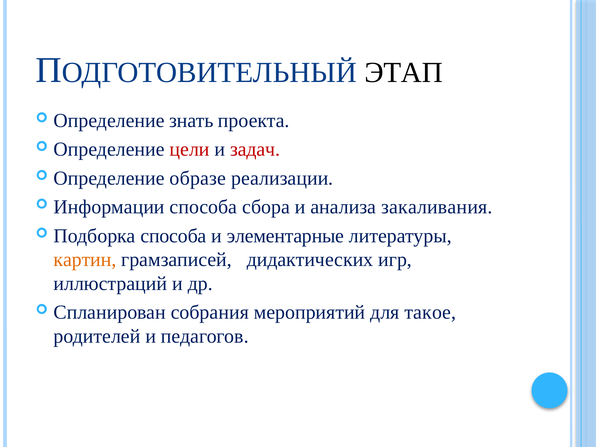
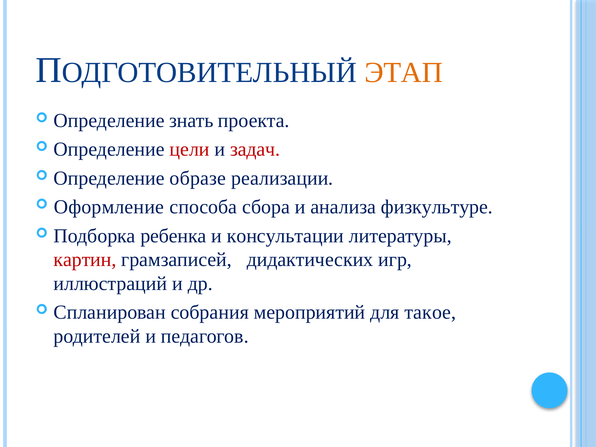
ЭТАП colour: black -> orange
Информации: Информации -> Оформление
закаливания: закаливания -> физкультуре
Подборка способа: способа -> ребенка
элементарные: элементарные -> консультации
картин colour: orange -> red
